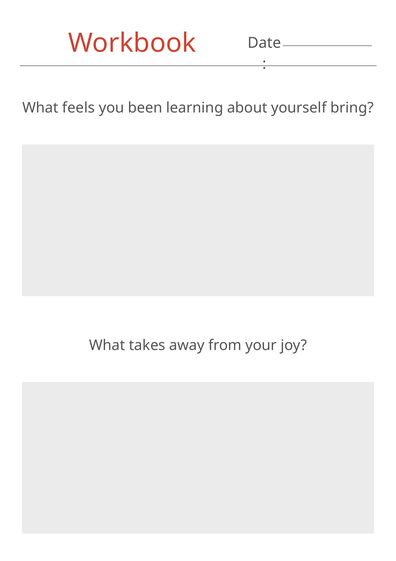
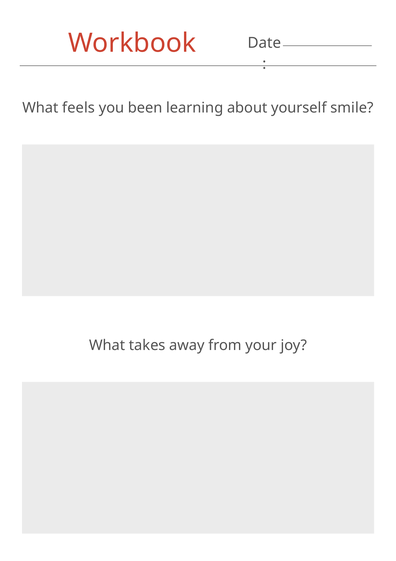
bring: bring -> smile
